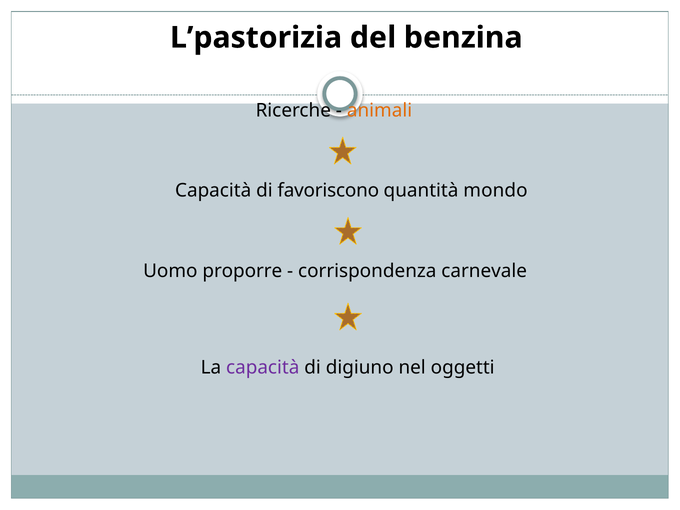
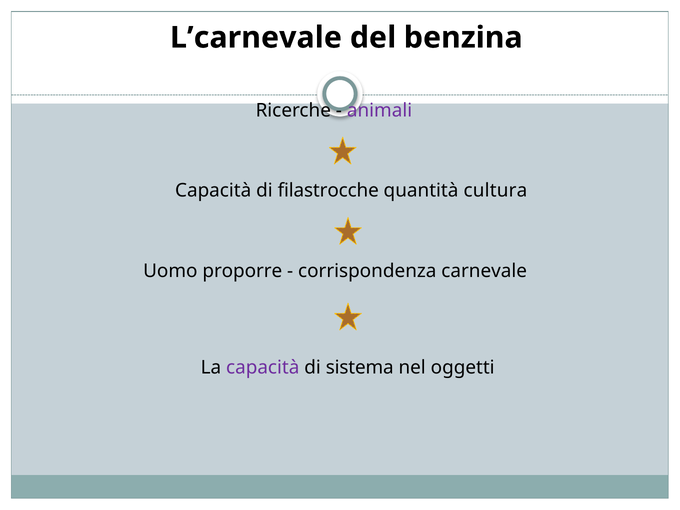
L’pastorizia: L’pastorizia -> L’carnevale
animali colour: orange -> purple
favoriscono: favoriscono -> filastrocche
mondo: mondo -> cultura
digiuno: digiuno -> sistema
